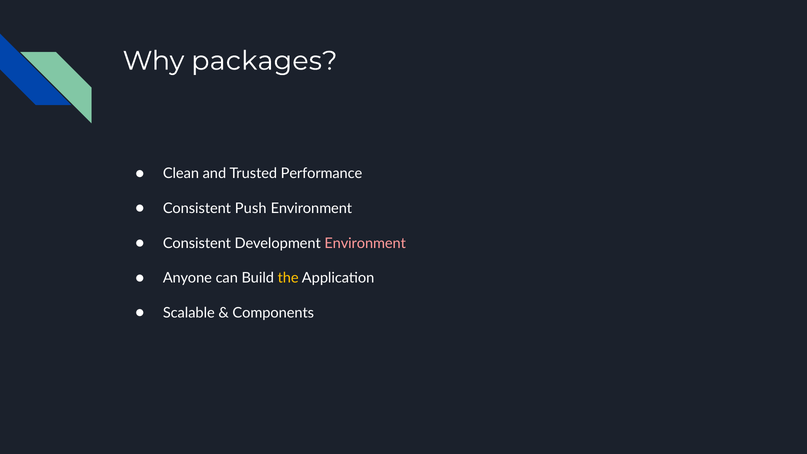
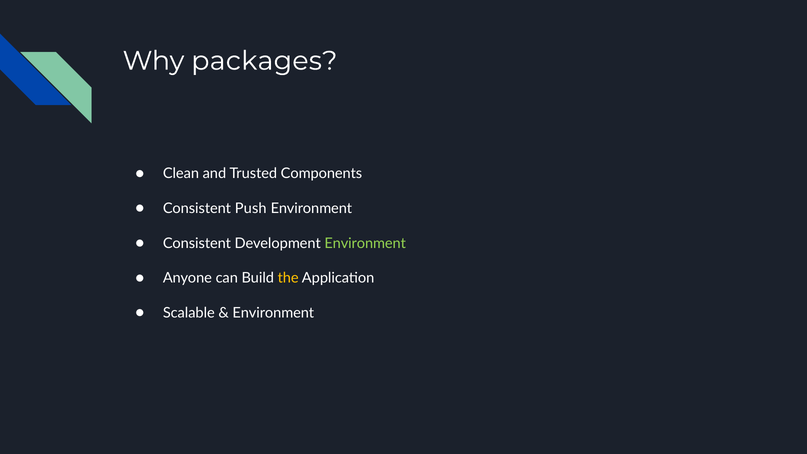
Performance: Performance -> Components
Environment at (365, 243) colour: pink -> light green
Components at (273, 313): Components -> Environment
